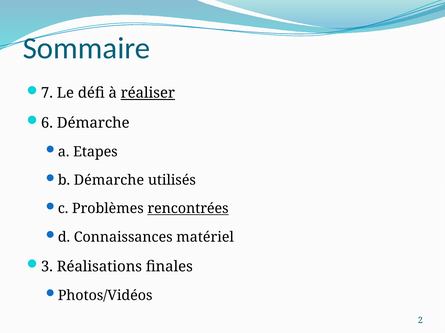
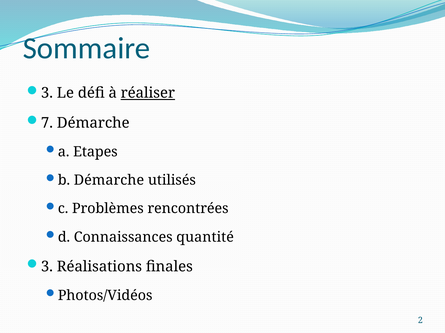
7 at (47, 93): 7 -> 3
6: 6 -> 7
rencontrées underline: present -> none
matériel: matériel -> quantité
